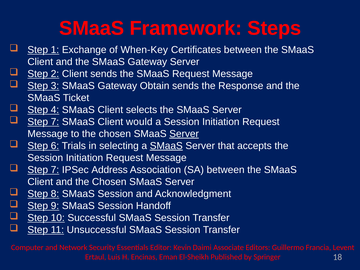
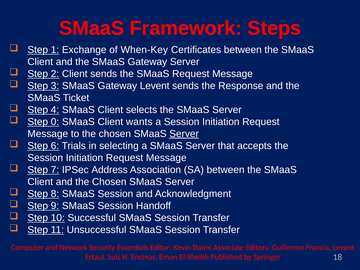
Gateway Obtain: Obtain -> Levent
7 at (55, 122): 7 -> 0
would: would -> wants
SMaaS at (166, 146) underline: present -> none
